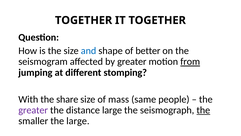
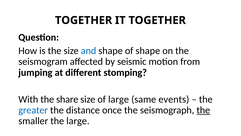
of better: better -> shape
by greater: greater -> seismic
from underline: present -> none
of mass: mass -> large
people: people -> events
greater at (33, 110) colour: purple -> blue
distance large: large -> once
